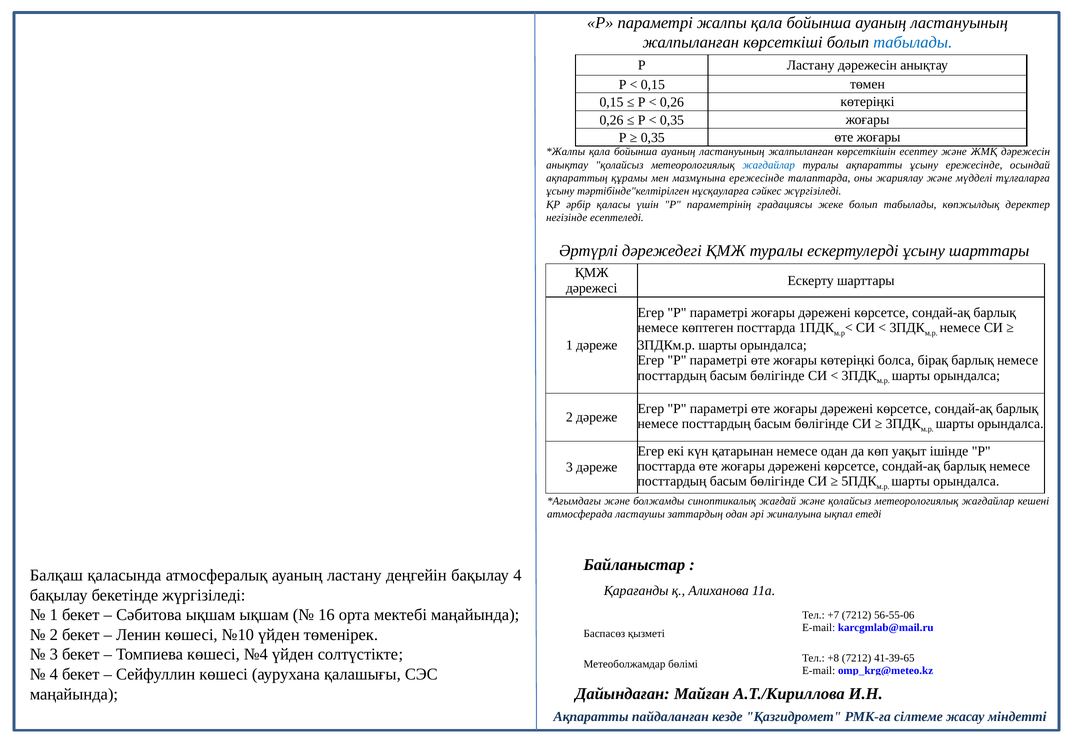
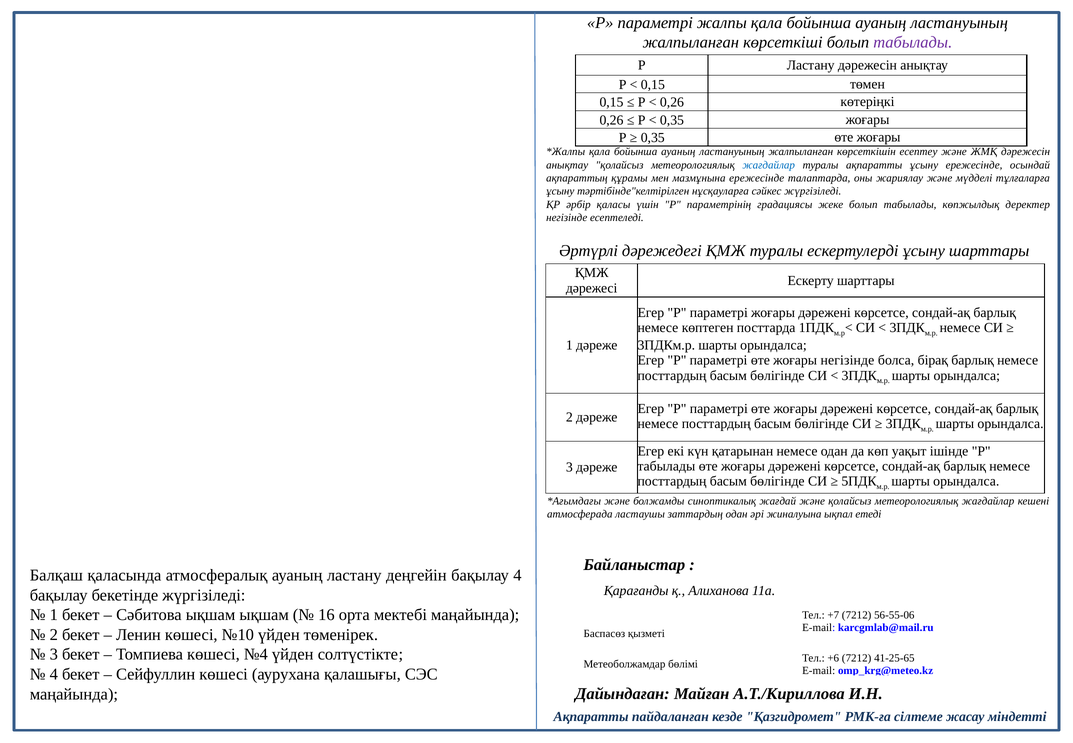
табылады at (913, 42) colour: blue -> purple
жоғары көтеріңкі: көтеріңкі -> негізінде
посттарда at (666, 466): посттарда -> табылады
+8: +8 -> +6
41-39-65: 41-39-65 -> 41-25-65
